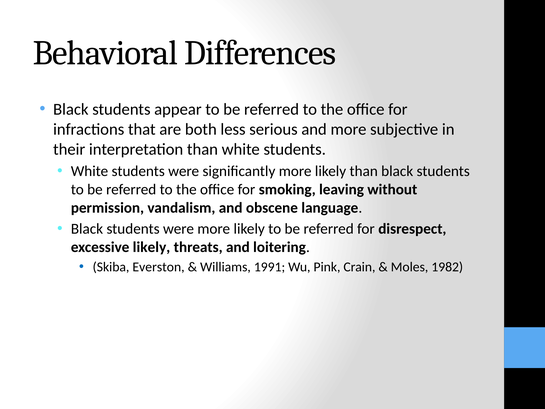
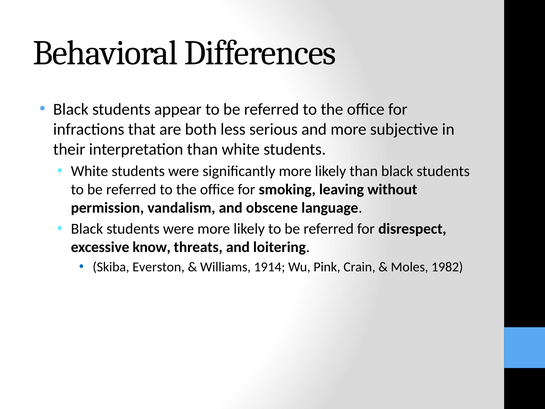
excessive likely: likely -> know
1991: 1991 -> 1914
